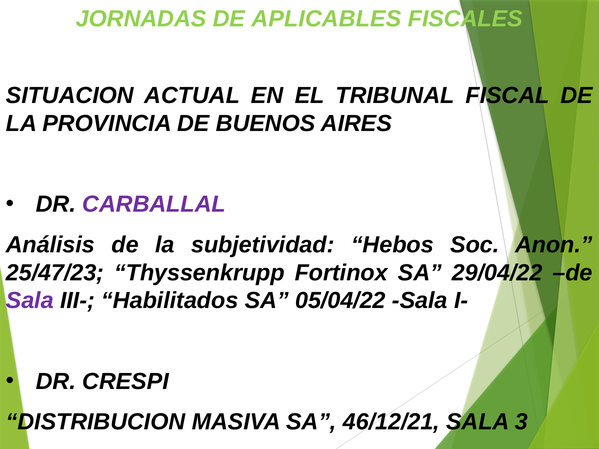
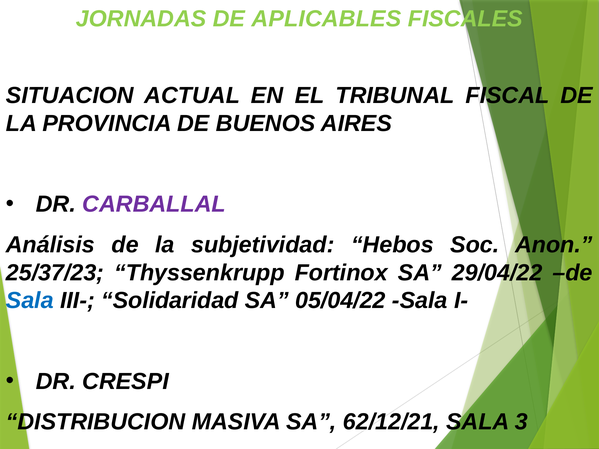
25/47/23: 25/47/23 -> 25/37/23
Sala at (30, 301) colour: purple -> blue
Habilitados: Habilitados -> Solidaridad
46/12/21: 46/12/21 -> 62/12/21
